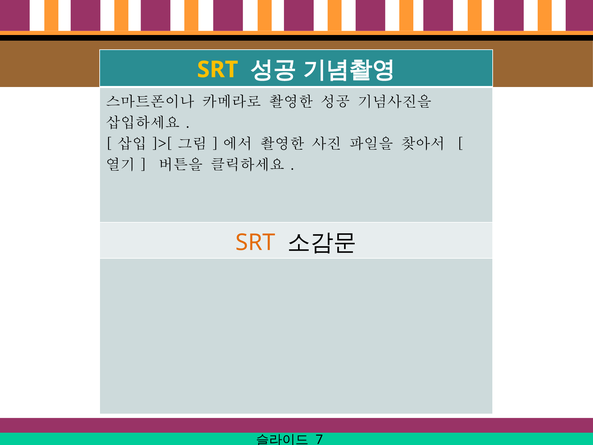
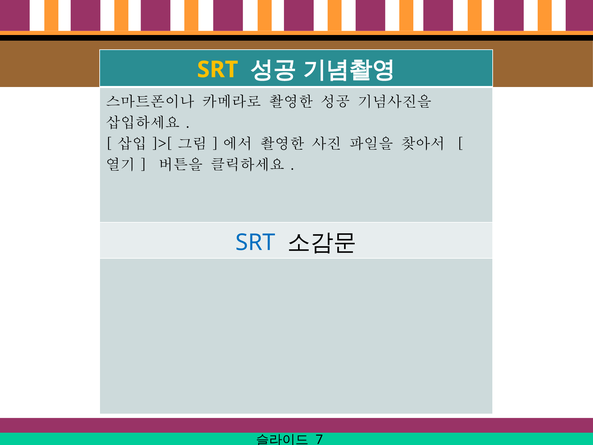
SRT at (256, 242) colour: orange -> blue
